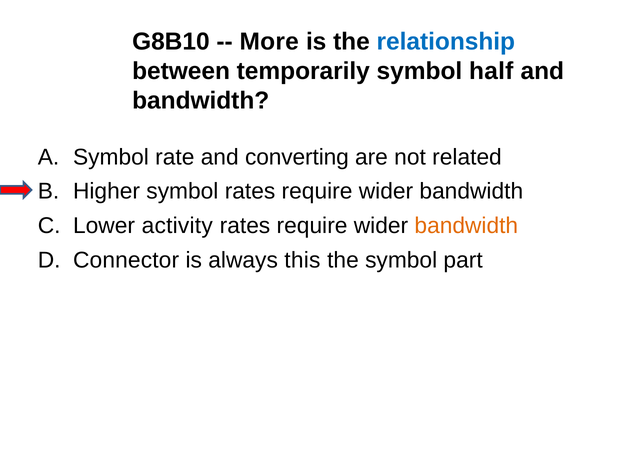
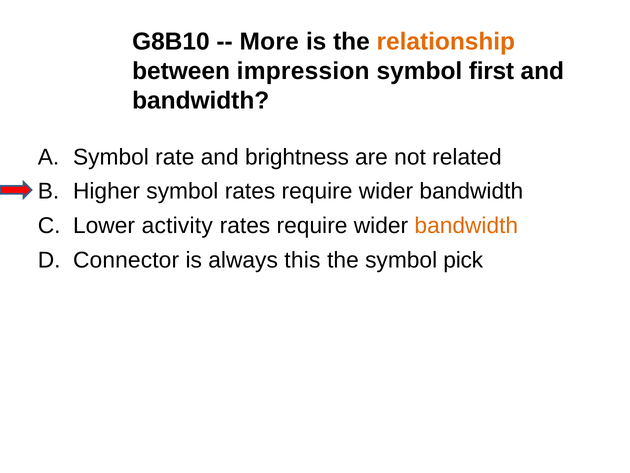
relationship colour: blue -> orange
temporarily: temporarily -> impression
half: half -> first
converting: converting -> brightness
part: part -> pick
